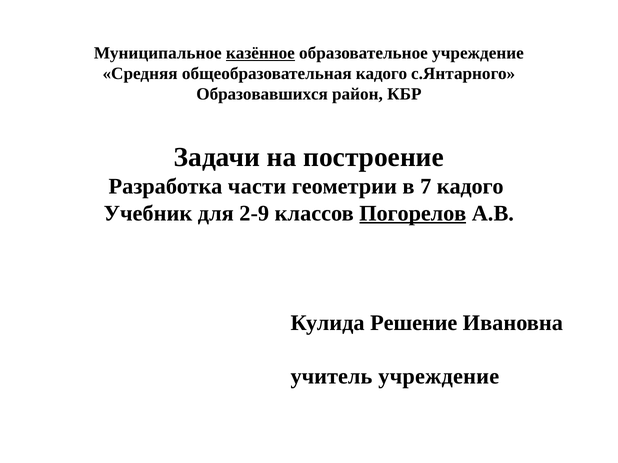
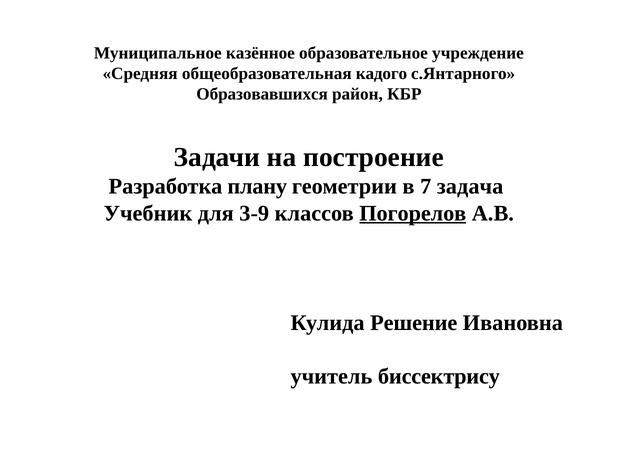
казённое underline: present -> none
части: части -> плану
7 кадого: кадого -> задача
2-9: 2-9 -> 3-9
учитель учреждение: учреждение -> биссектрису
